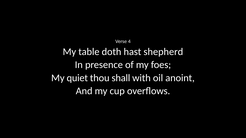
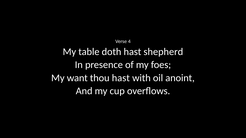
quiet: quiet -> want
thou shall: shall -> hast
